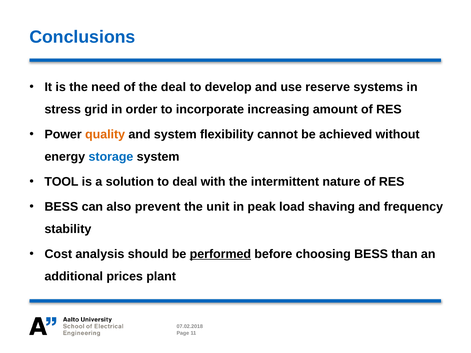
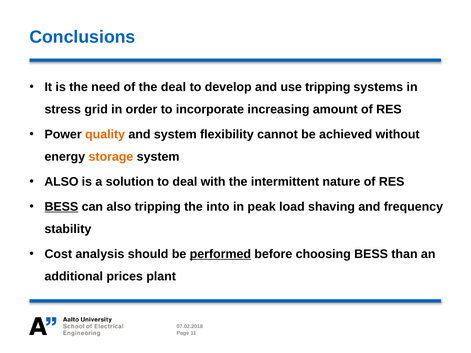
use reserve: reserve -> tripping
storage colour: blue -> orange
TOOL at (61, 182): TOOL -> ALSO
BESS at (61, 207) underline: none -> present
also prevent: prevent -> tripping
unit: unit -> into
